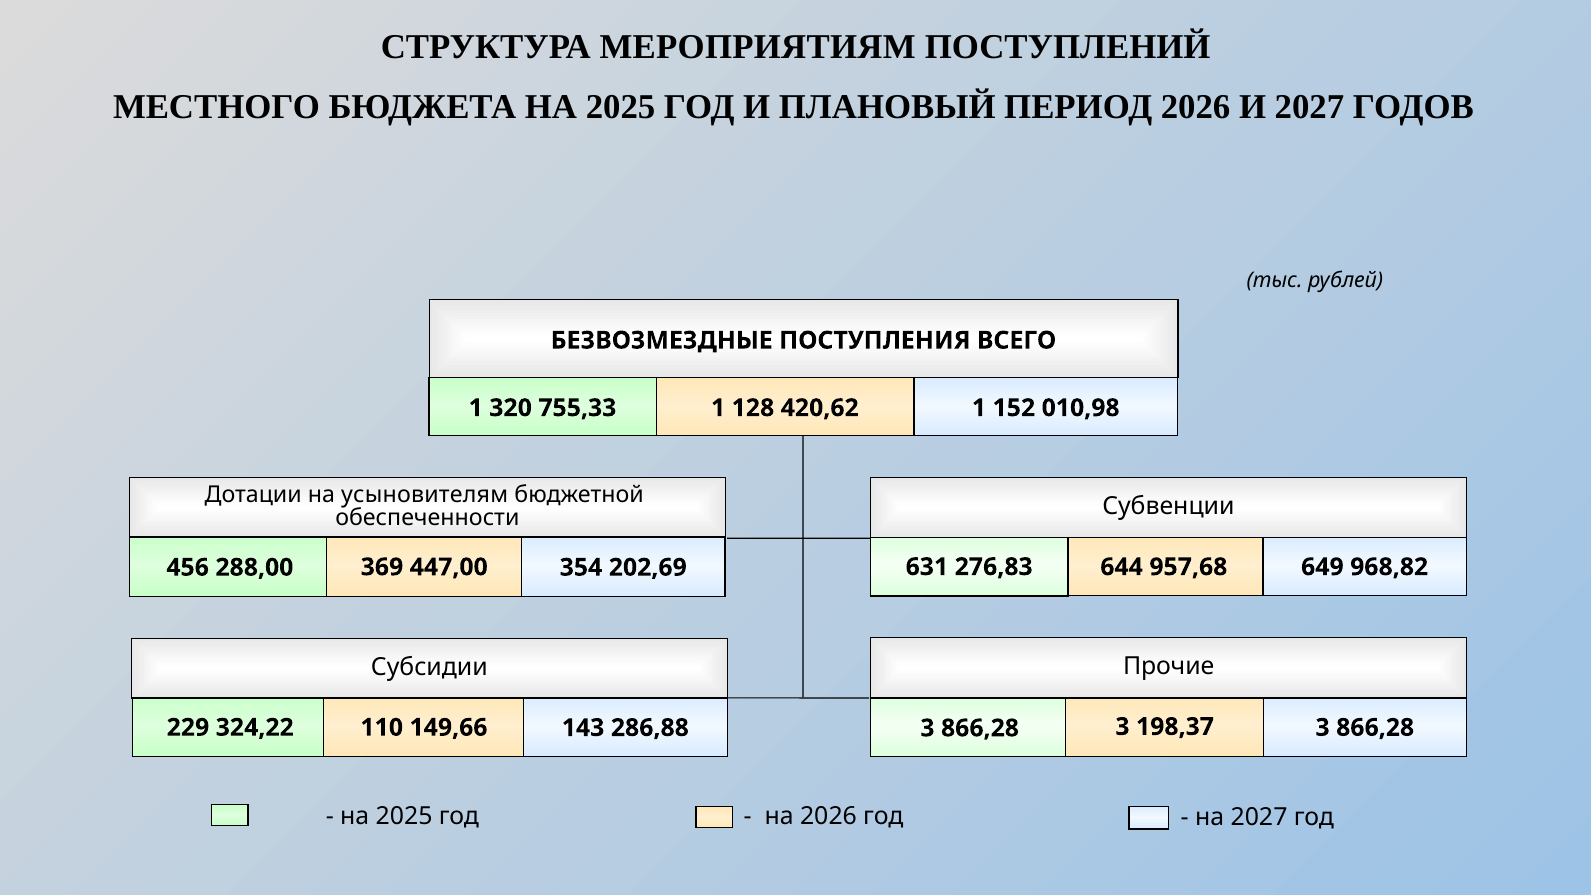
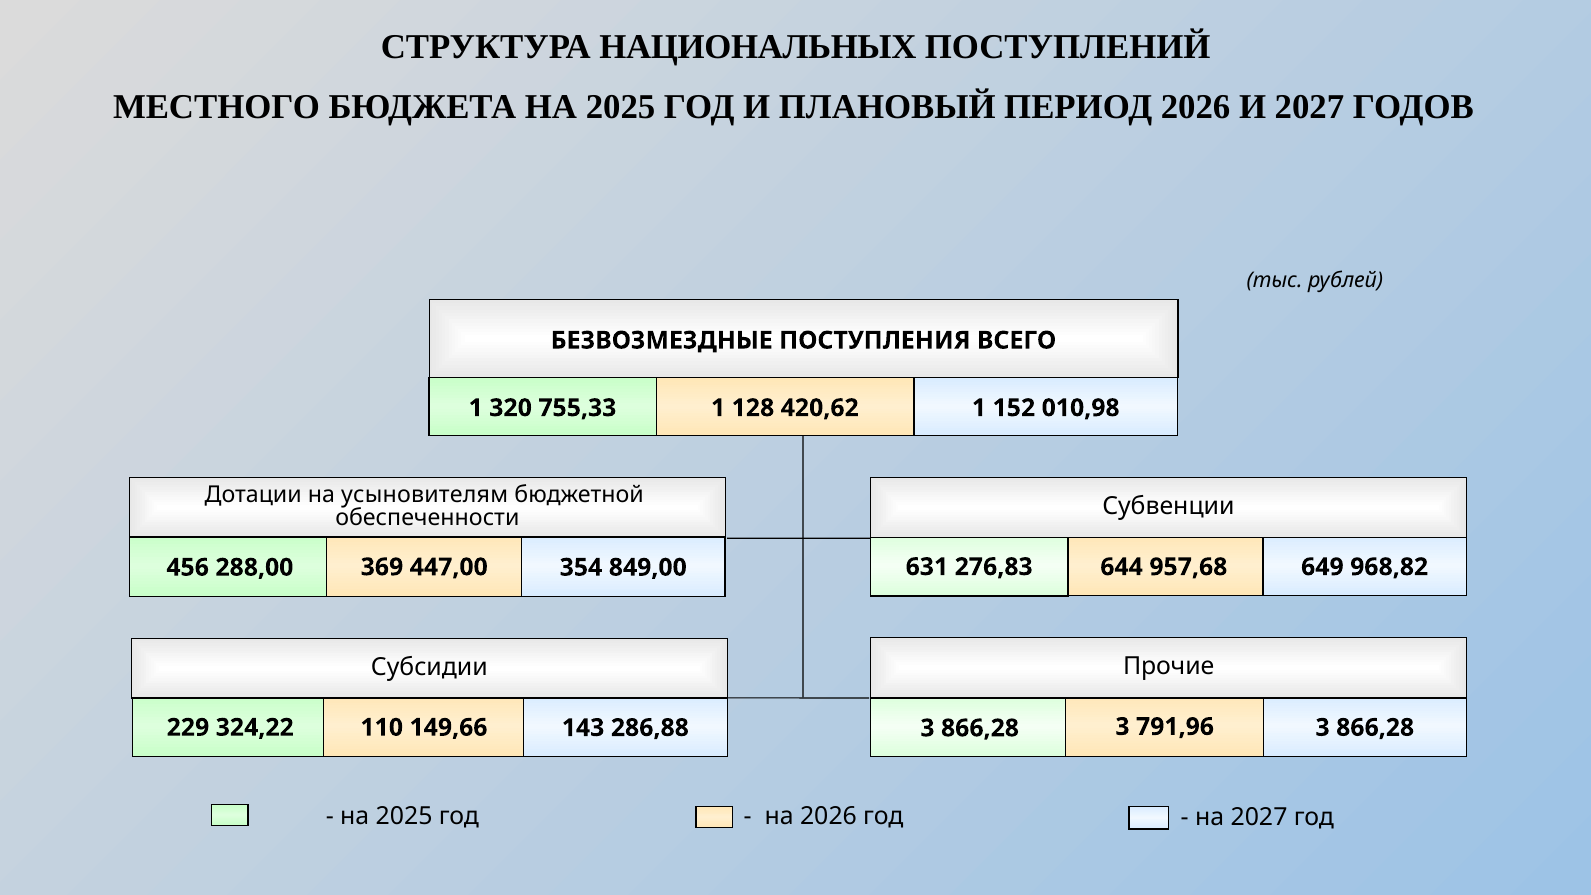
МЕРОПРИЯТИЯМ: МЕРОПРИЯТИЯМ -> НАЦИОНАЛЬНЫХ
202,69: 202,69 -> 849,00
198,37: 198,37 -> 791,96
